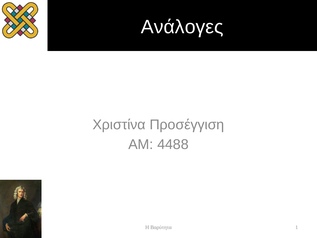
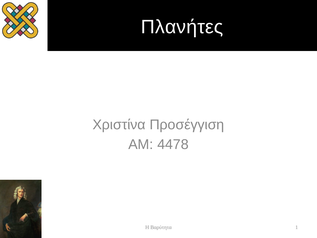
Ανάλογες: Ανάλογες -> Πλανήτες
4488: 4488 -> 4478
